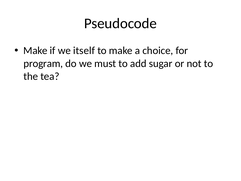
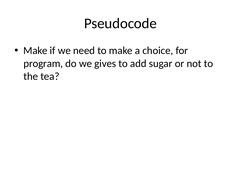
itself: itself -> need
must: must -> gives
